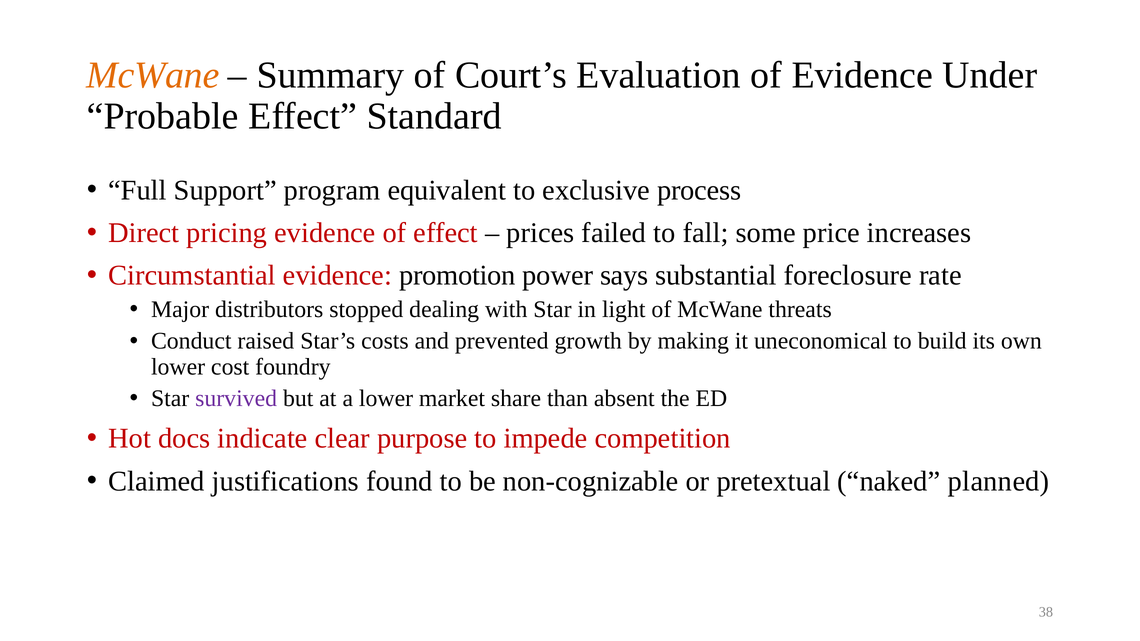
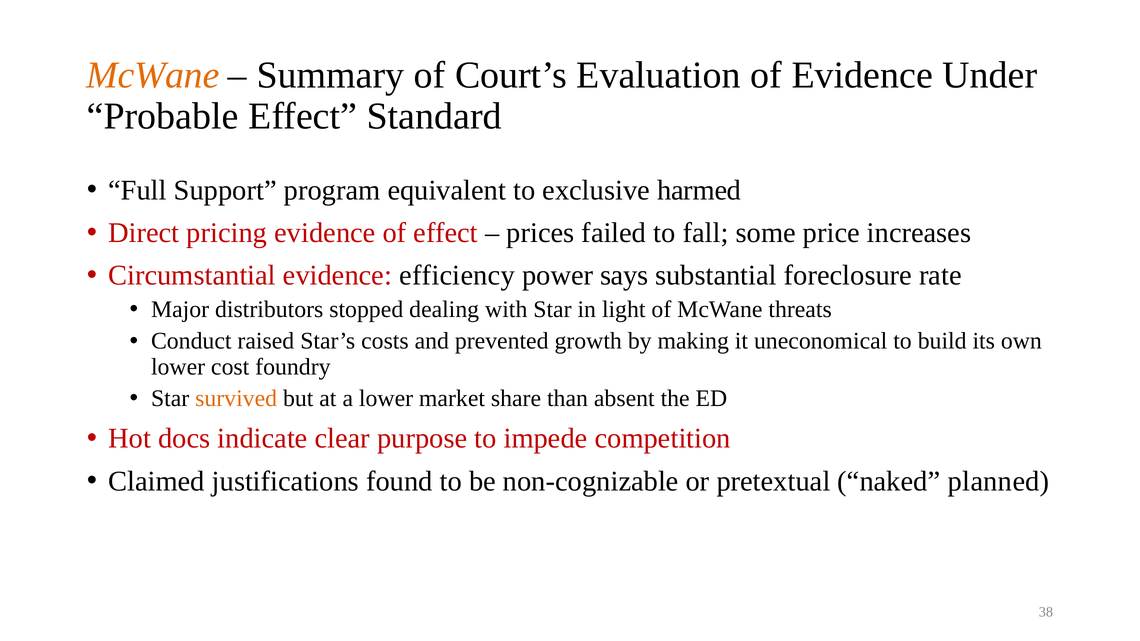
process: process -> harmed
promotion: promotion -> efficiency
survived colour: purple -> orange
